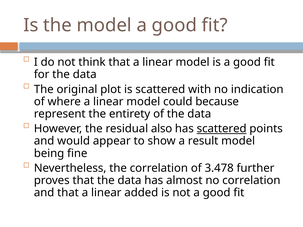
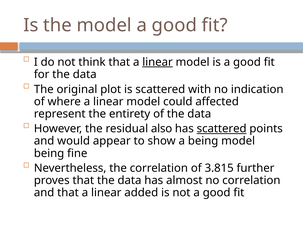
linear at (158, 62) underline: none -> present
because: because -> affected
a result: result -> being
3.478: 3.478 -> 3.815
